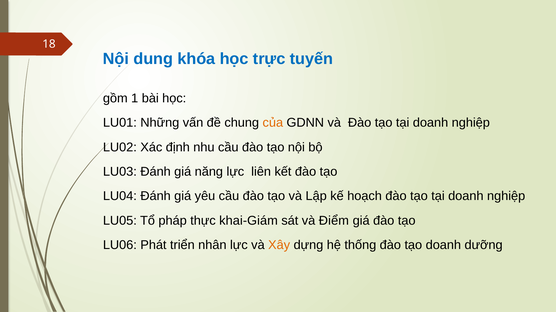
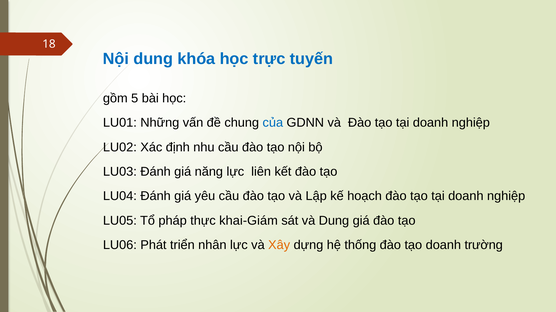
1: 1 -> 5
của colour: orange -> blue
và Điểm: Điểm -> Dung
dưỡng: dưỡng -> trường
